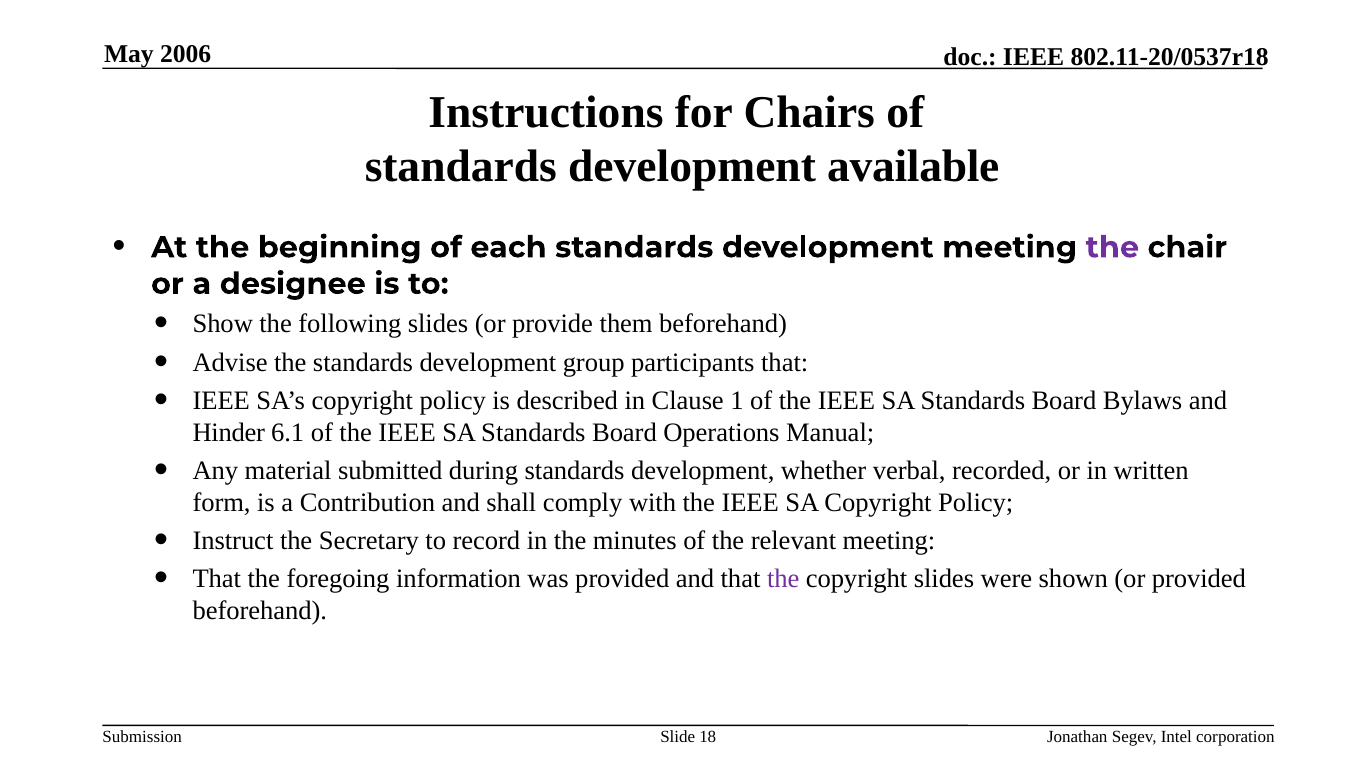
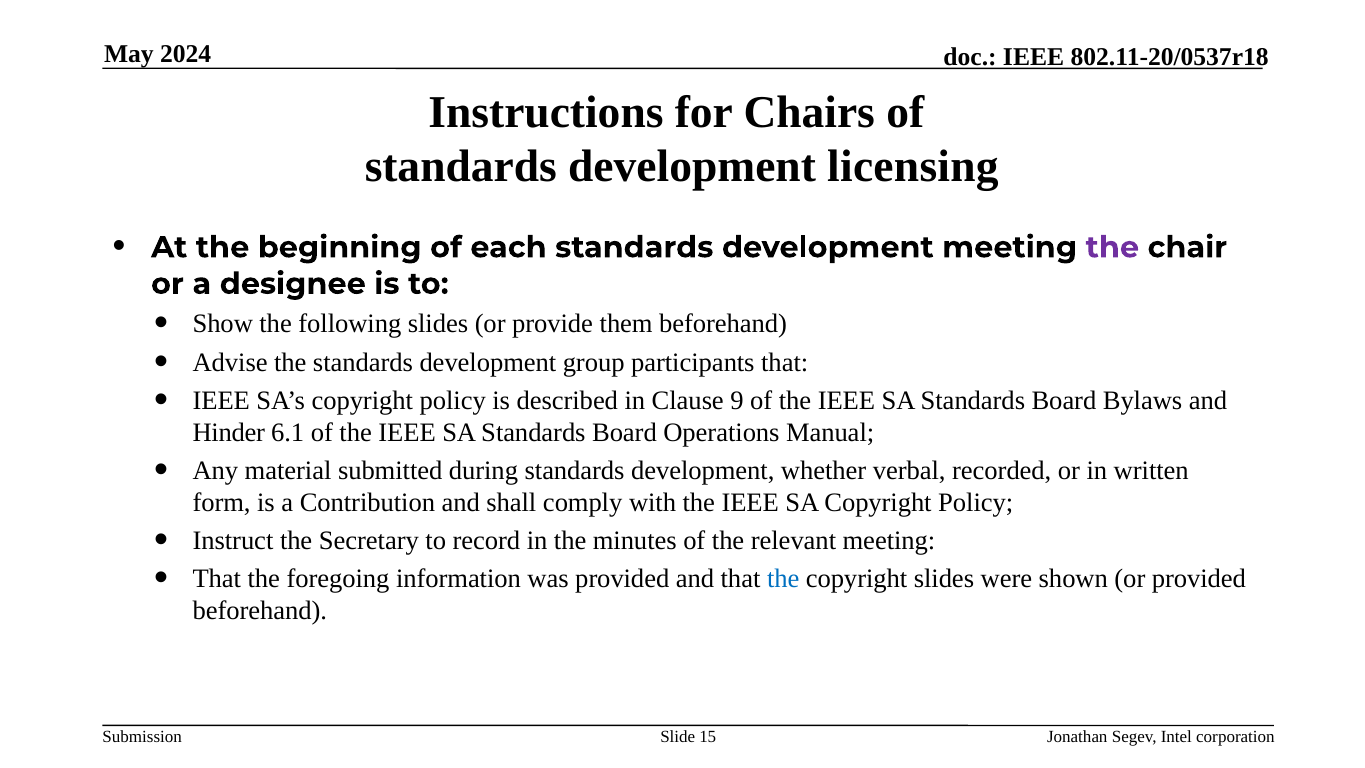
2006: 2006 -> 2024
available: available -> licensing
1: 1 -> 9
the at (783, 579) colour: purple -> blue
18: 18 -> 15
